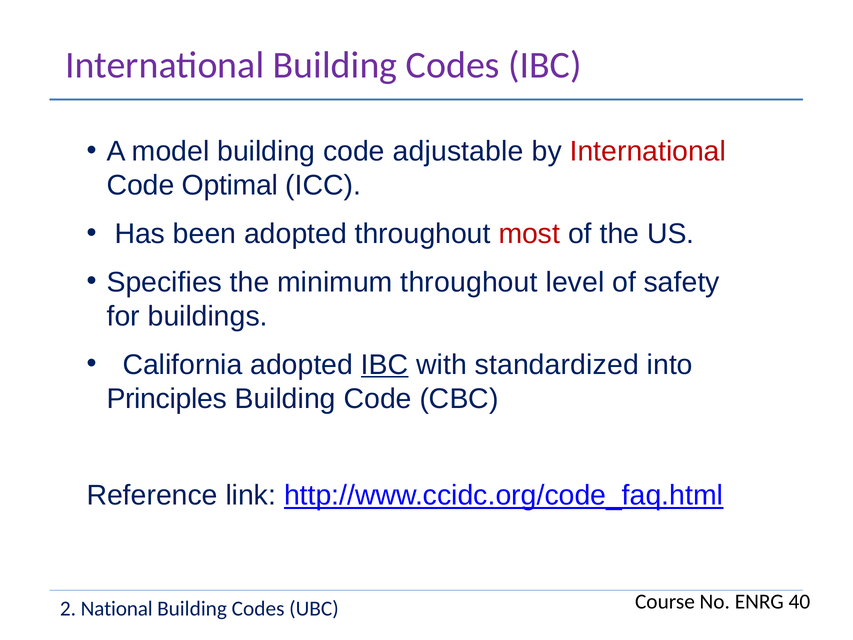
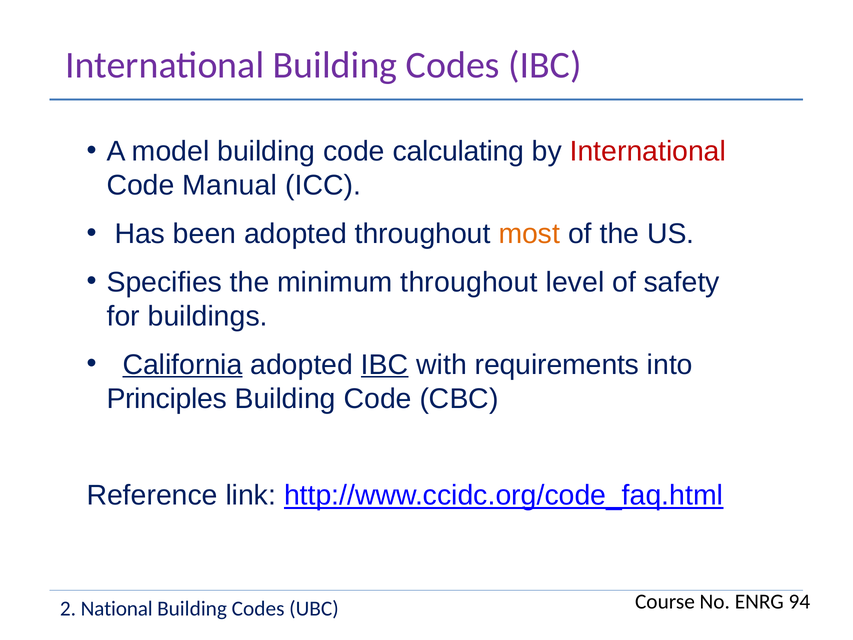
adjustable: adjustable -> calculating
Optimal: Optimal -> Manual
most colour: red -> orange
California underline: none -> present
standardized: standardized -> requirements
40: 40 -> 94
